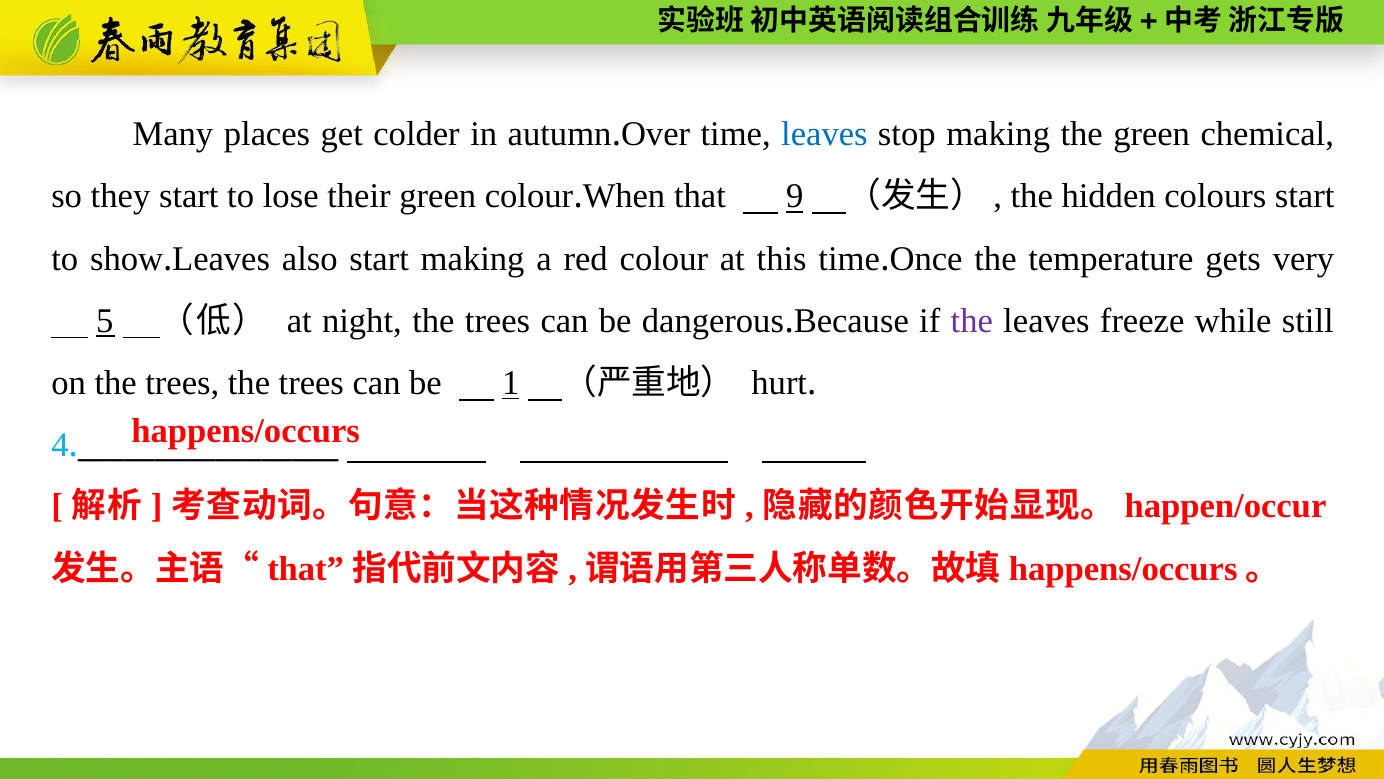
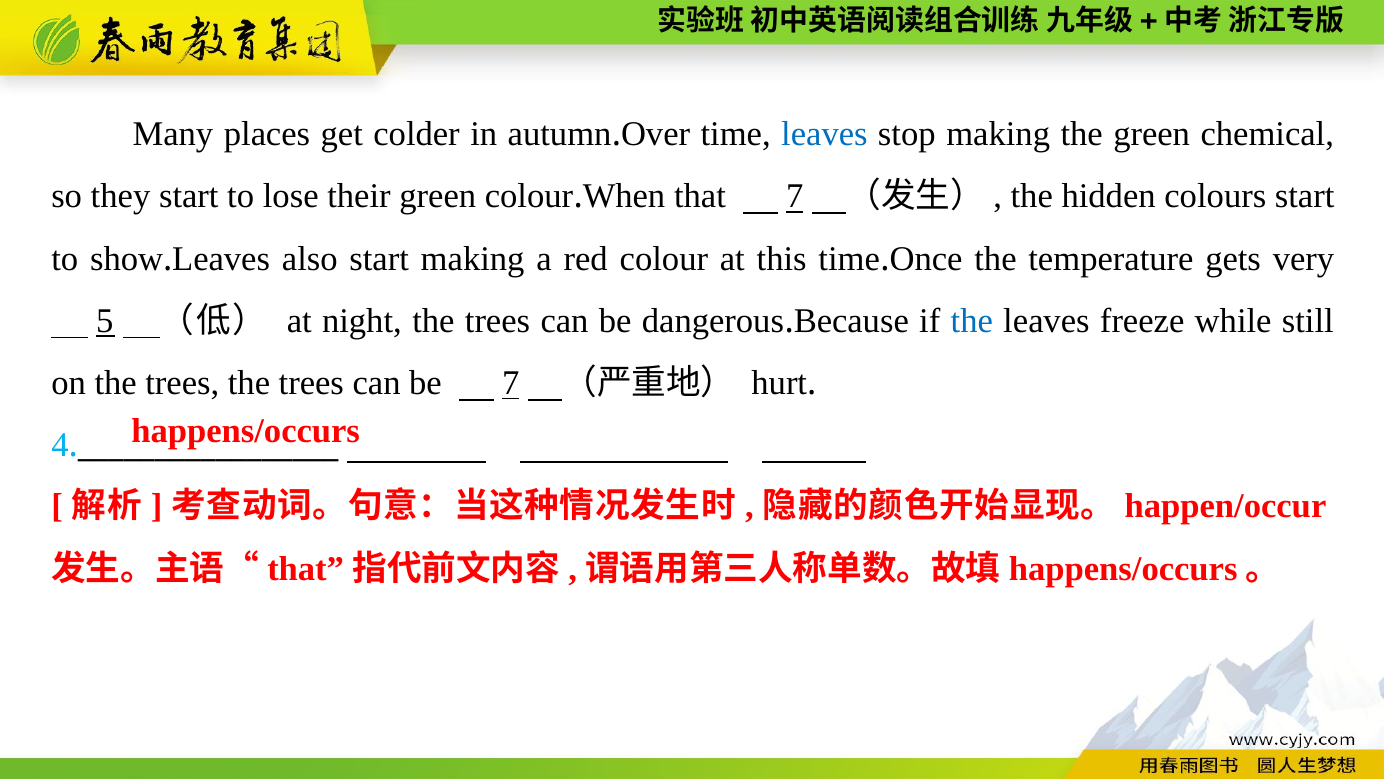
that 9: 9 -> 7
the at (972, 321) colour: purple -> blue
be 1: 1 -> 7
